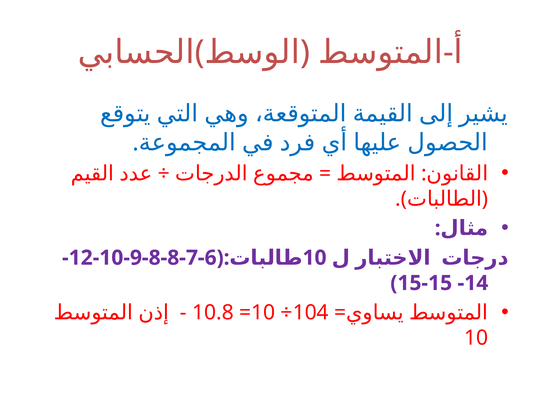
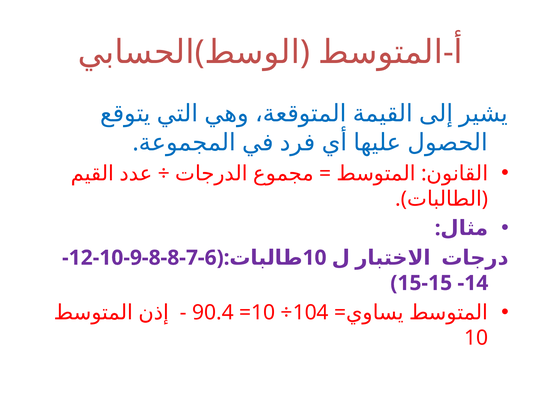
10.8: 10.8 -> 90.4
